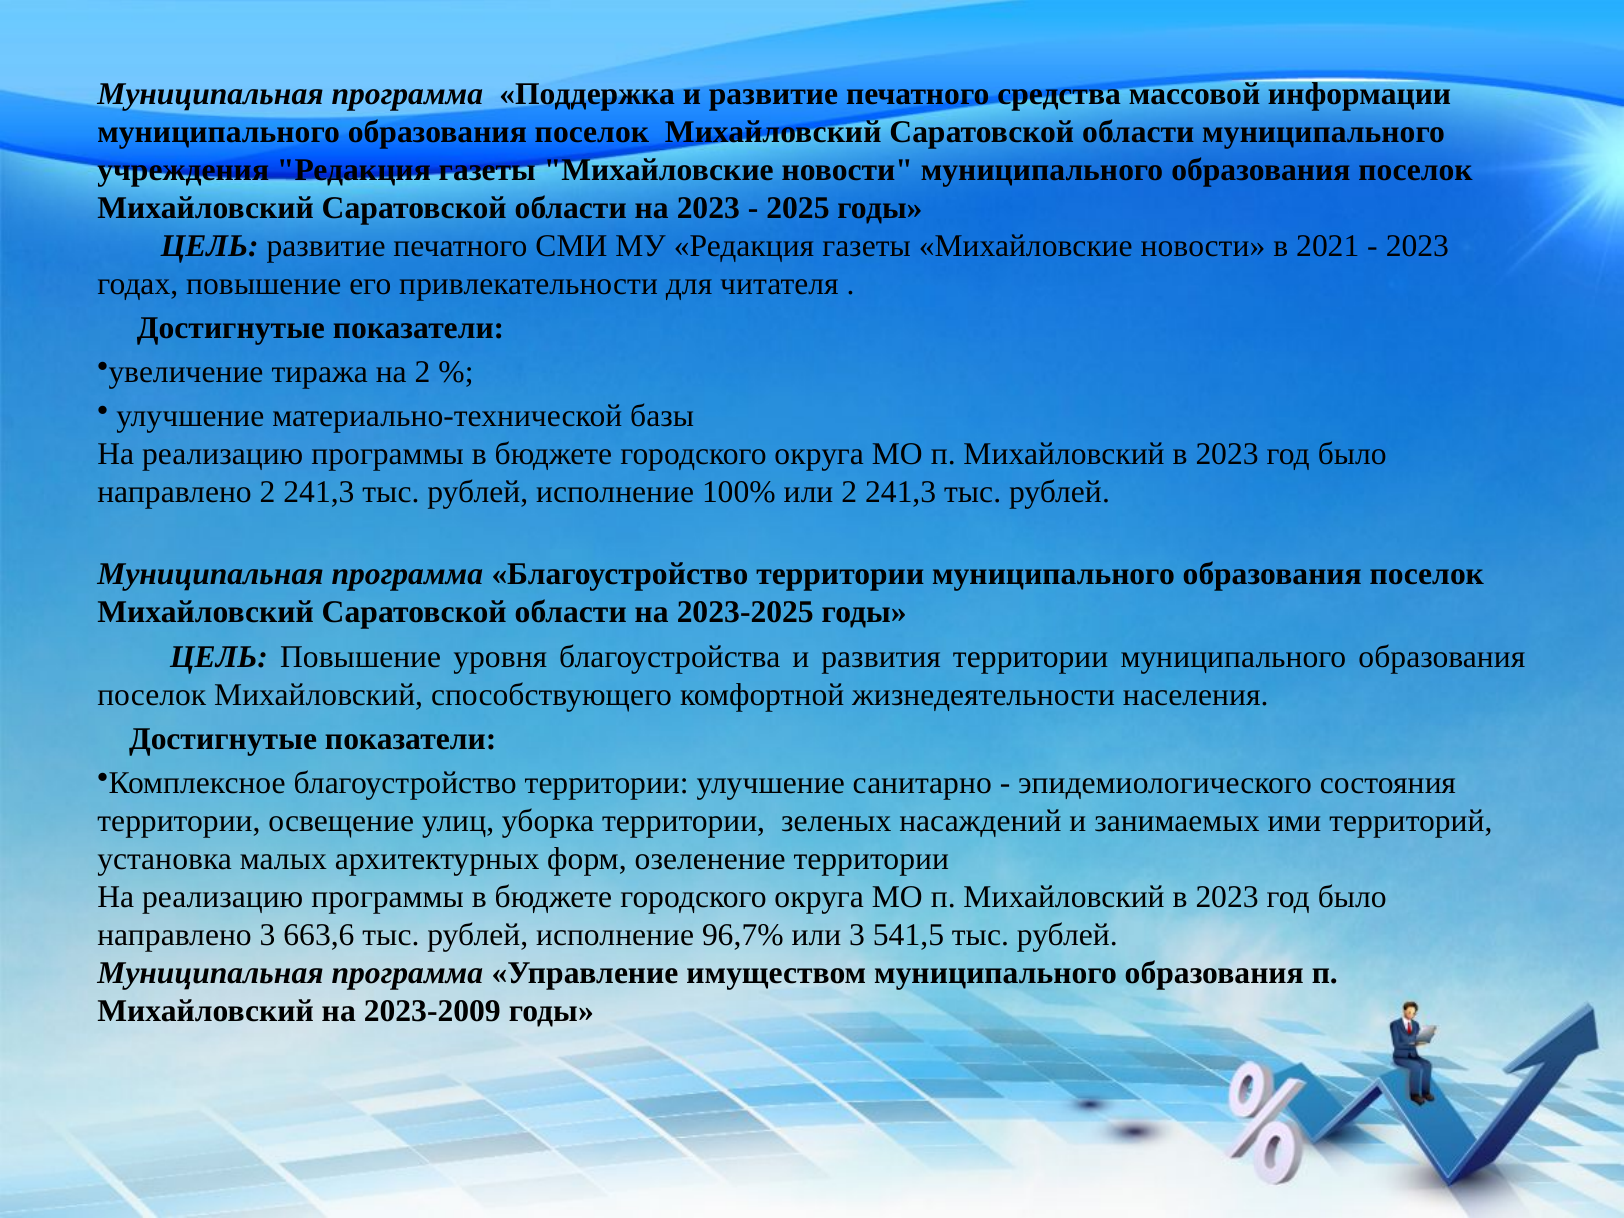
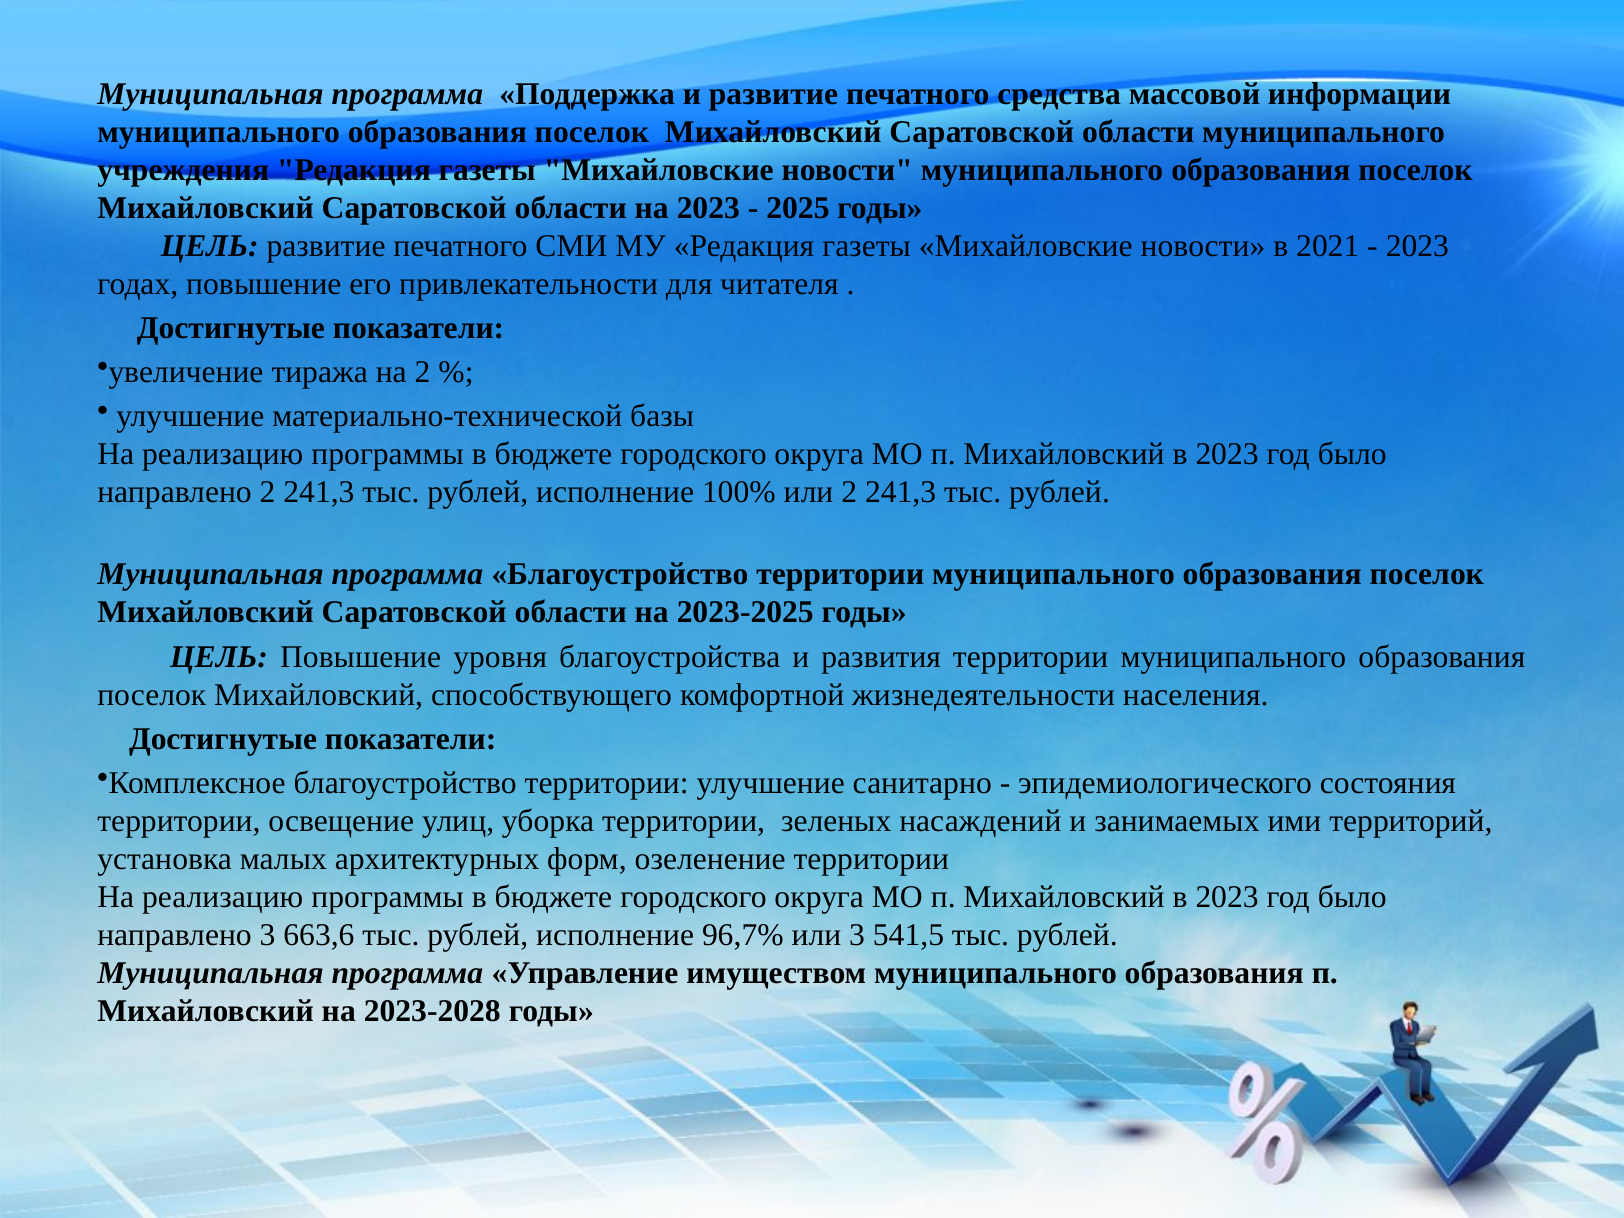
2023-2009: 2023-2009 -> 2023-2028
